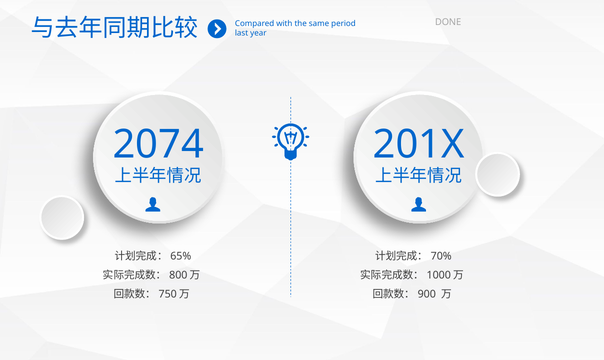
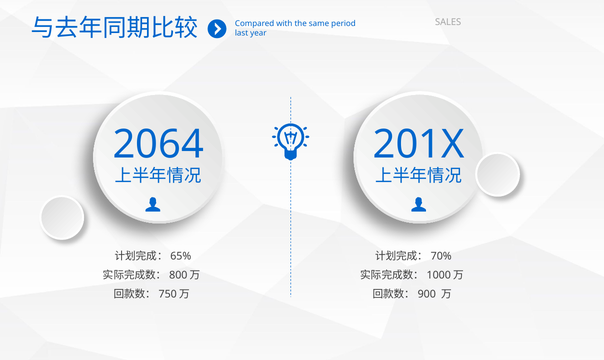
DONE: DONE -> SALES
2074: 2074 -> 2064
